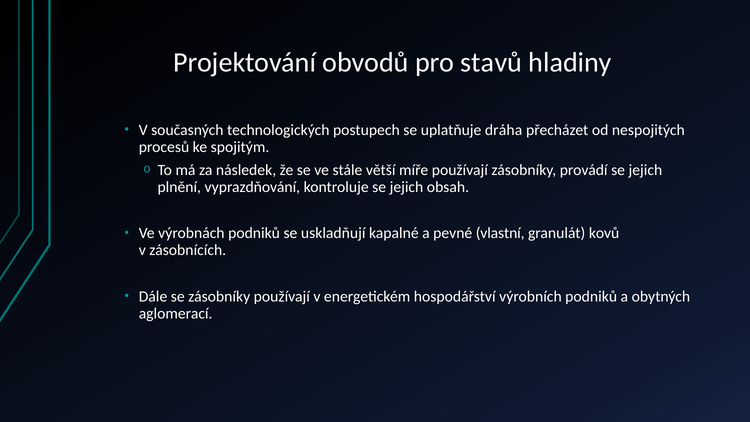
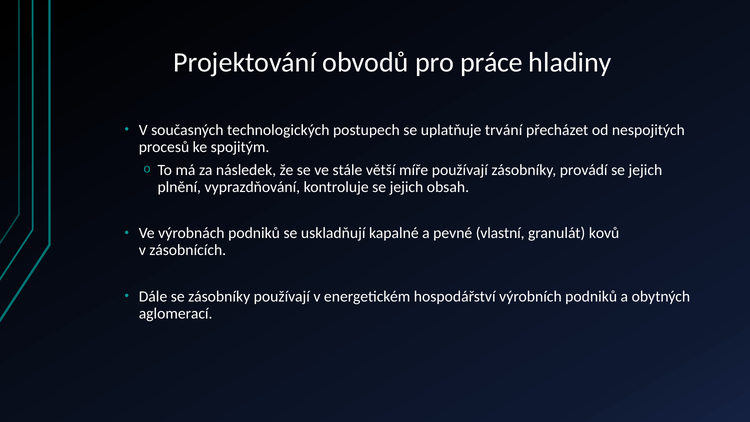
stavů: stavů -> práce
dráha: dráha -> trvání
